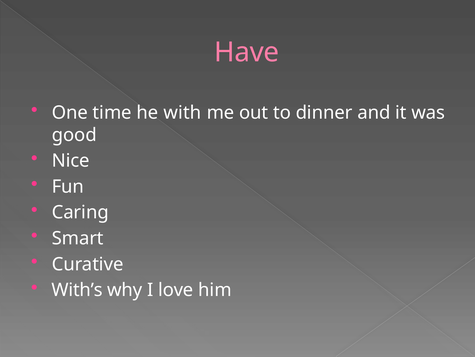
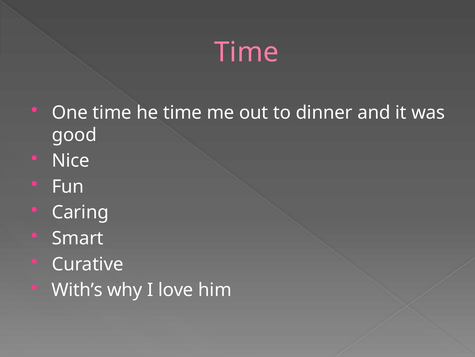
Have at (247, 52): Have -> Time
he with: with -> time
